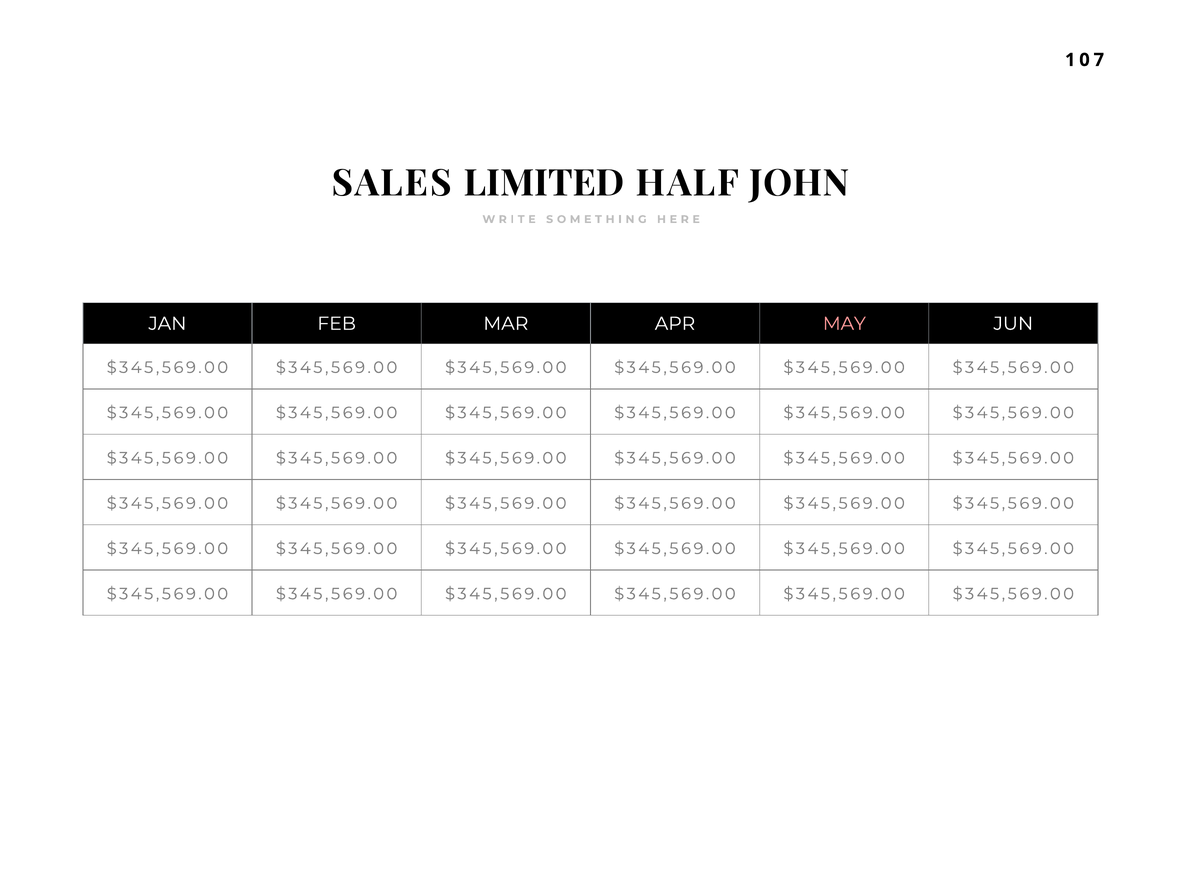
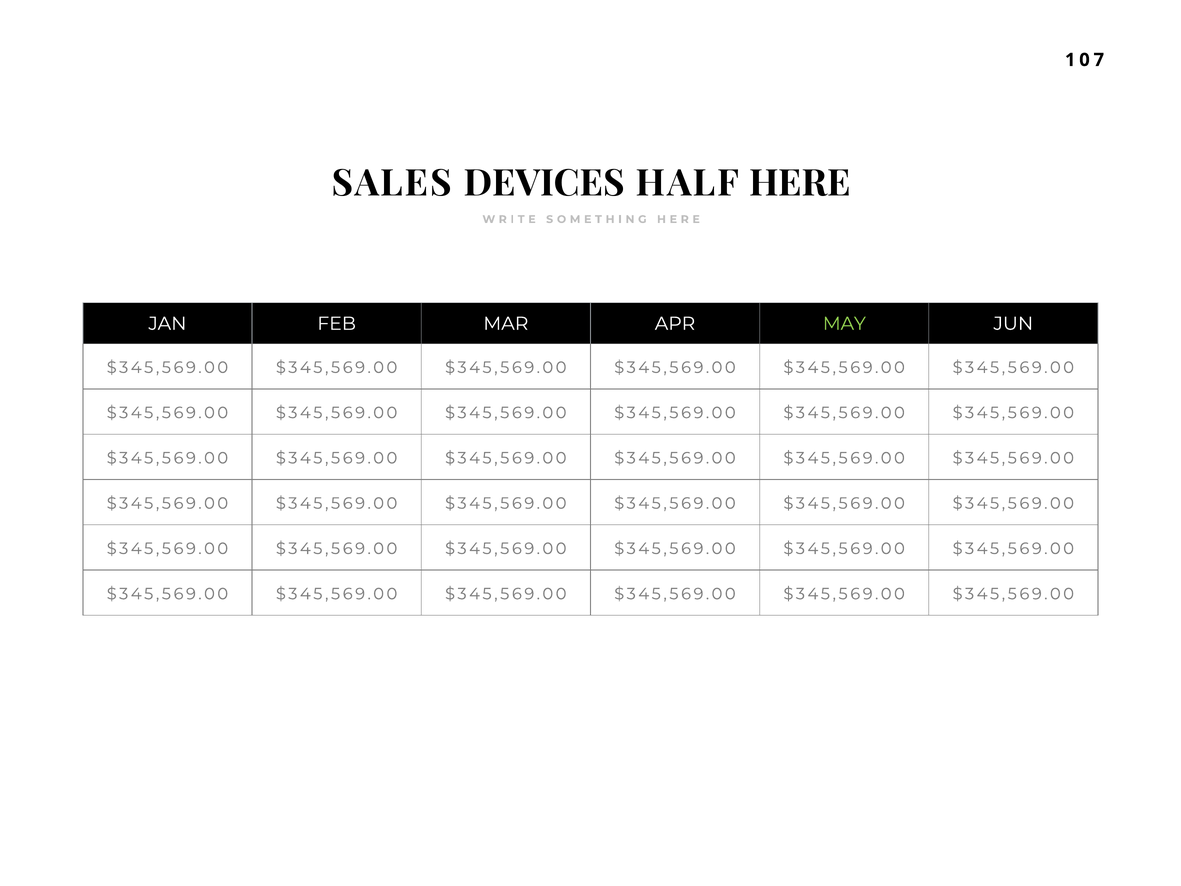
LIMITED: LIMITED -> DEVICES
JOHN: JOHN -> HERE
MAY colour: pink -> light green
